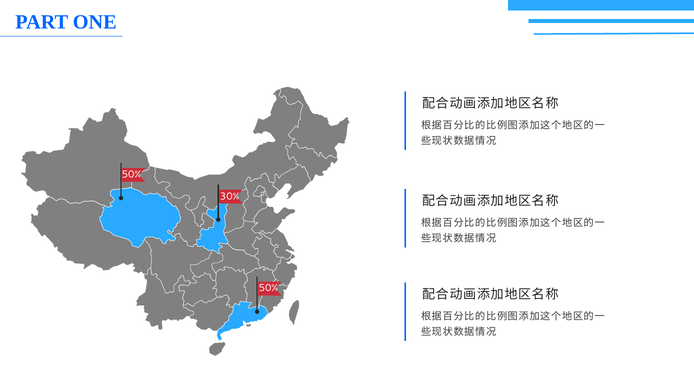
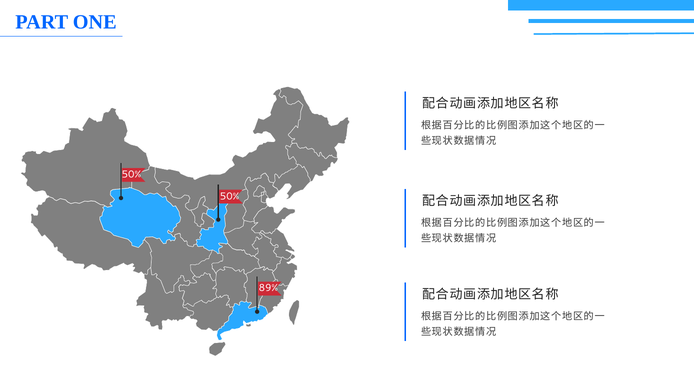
30% at (230, 197): 30% -> 50%
50% at (268, 288): 50% -> 89%
